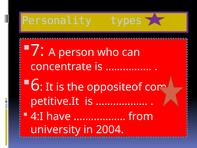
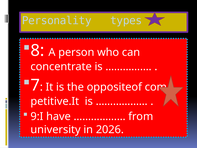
7: 7 -> 8
6: 6 -> 7
4:I: 4:I -> 9:I
2004: 2004 -> 2026
